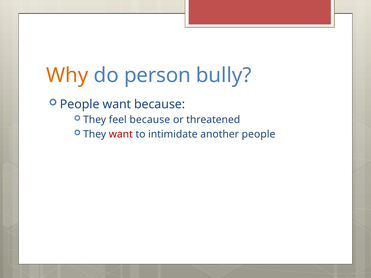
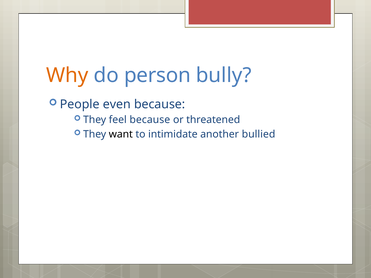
People want: want -> even
want at (121, 134) colour: red -> black
another people: people -> bullied
